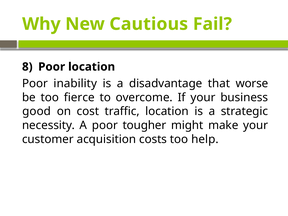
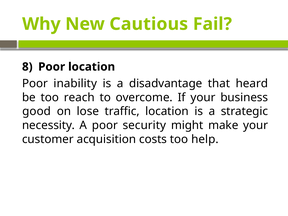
worse: worse -> heard
fierce: fierce -> reach
cost: cost -> lose
tougher: tougher -> security
